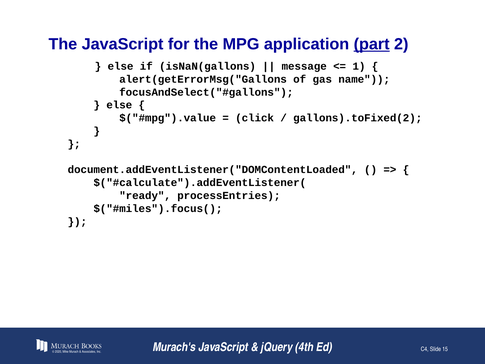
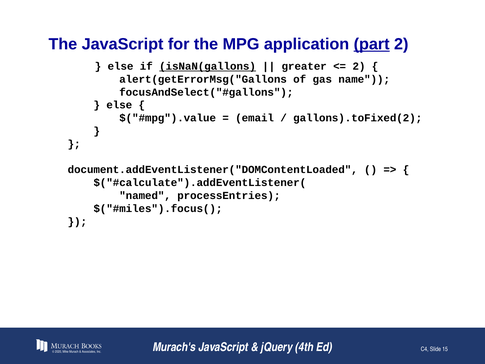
isNaN(gallons underline: none -> present
message: message -> greater
1 at (359, 66): 1 -> 2
click: click -> email
ready: ready -> named
